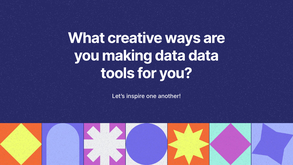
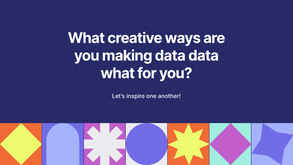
tools at (118, 73): tools -> what
